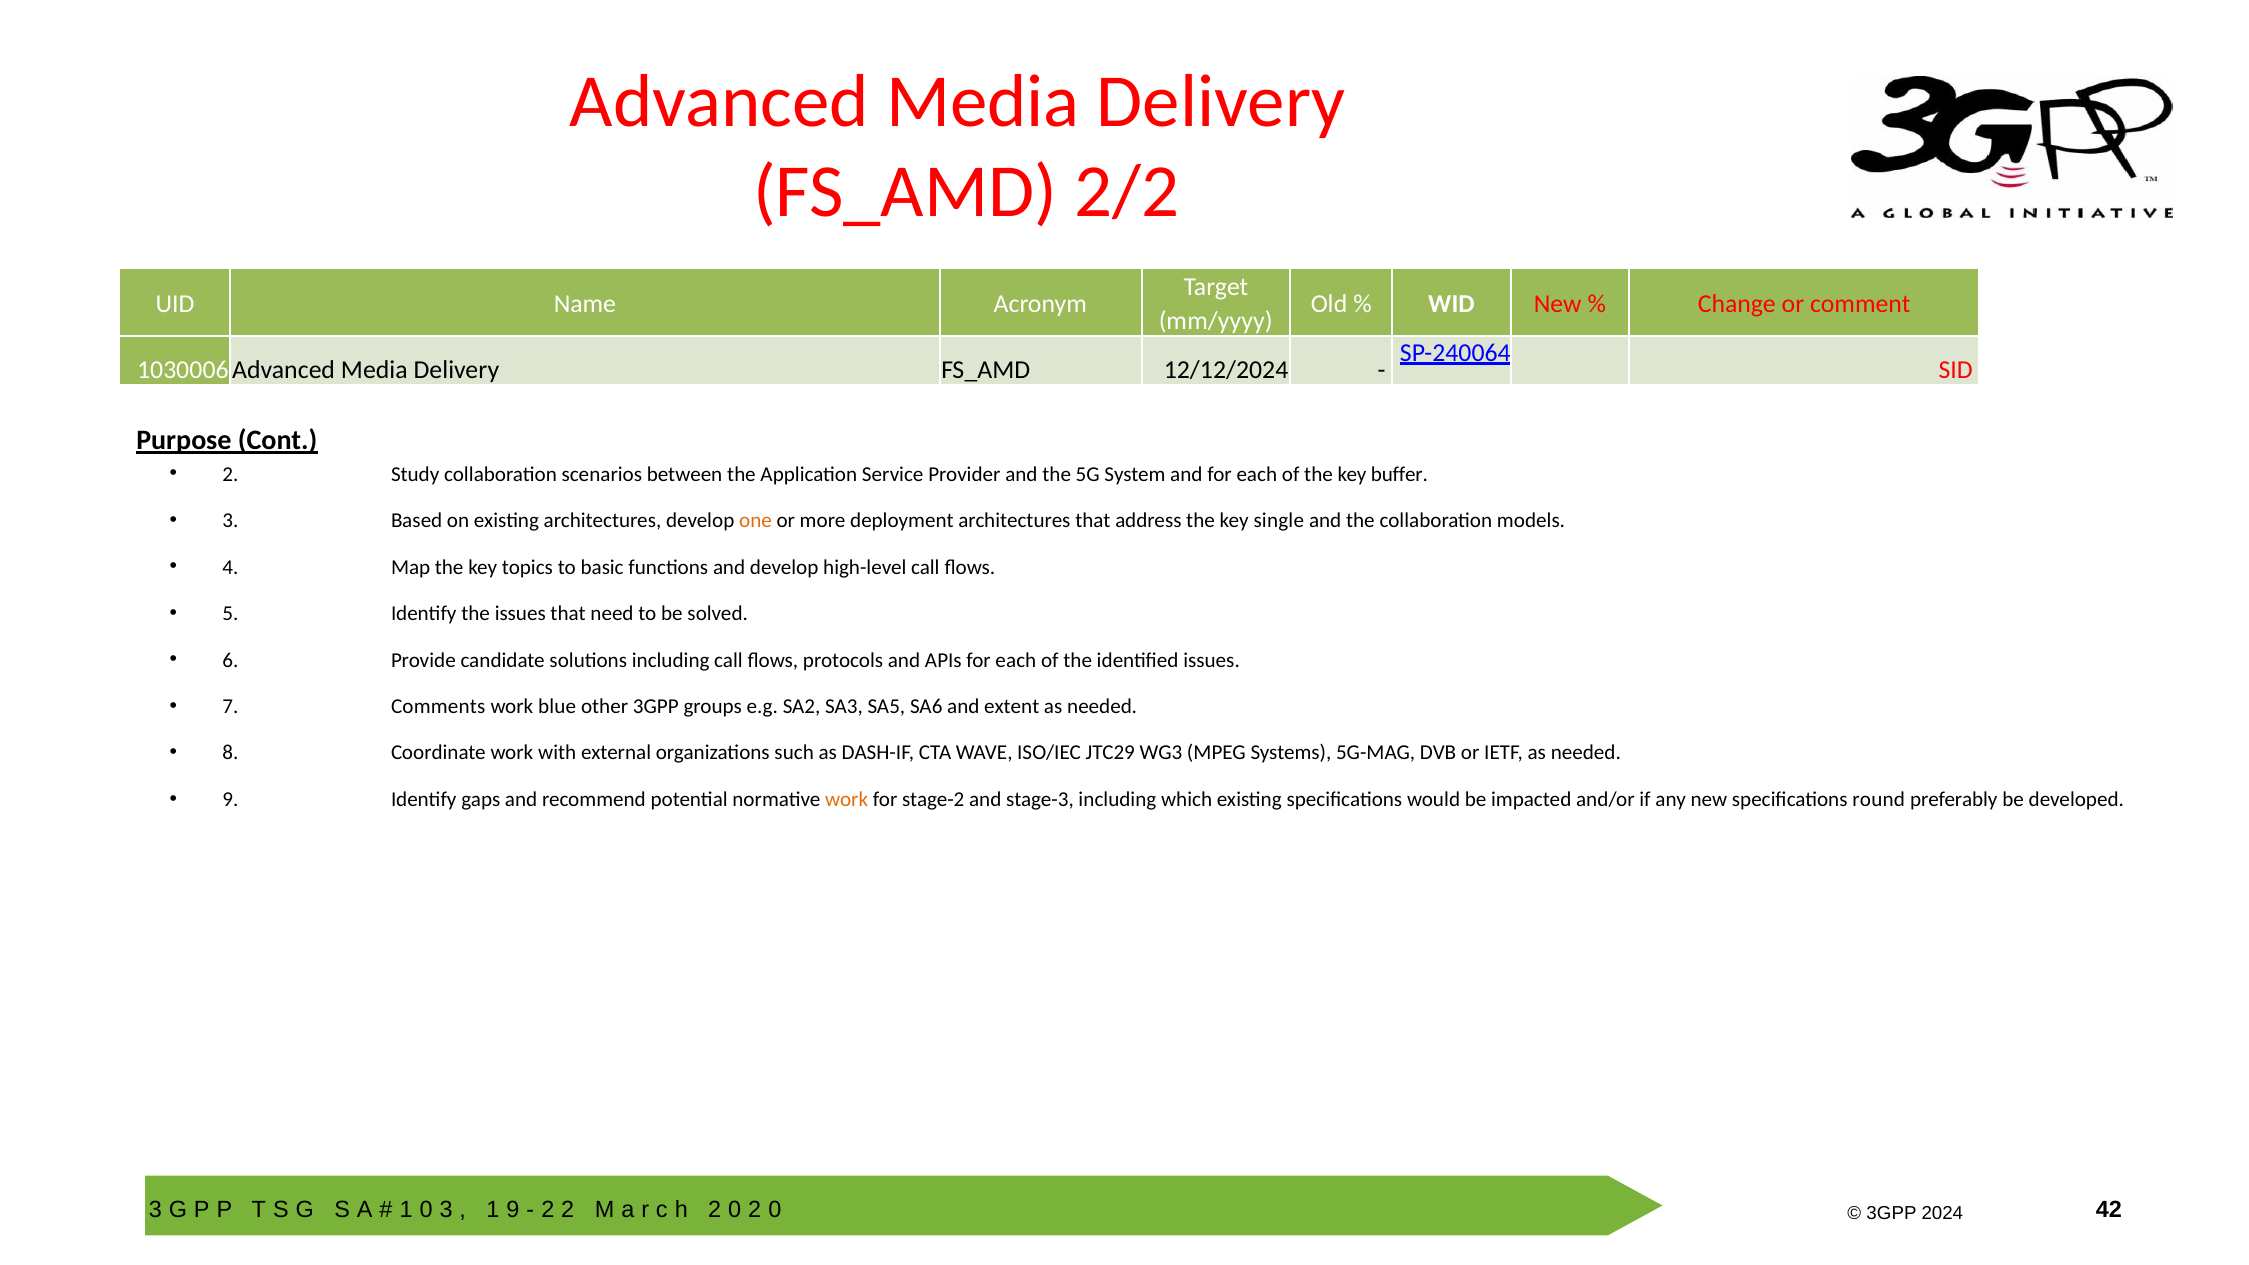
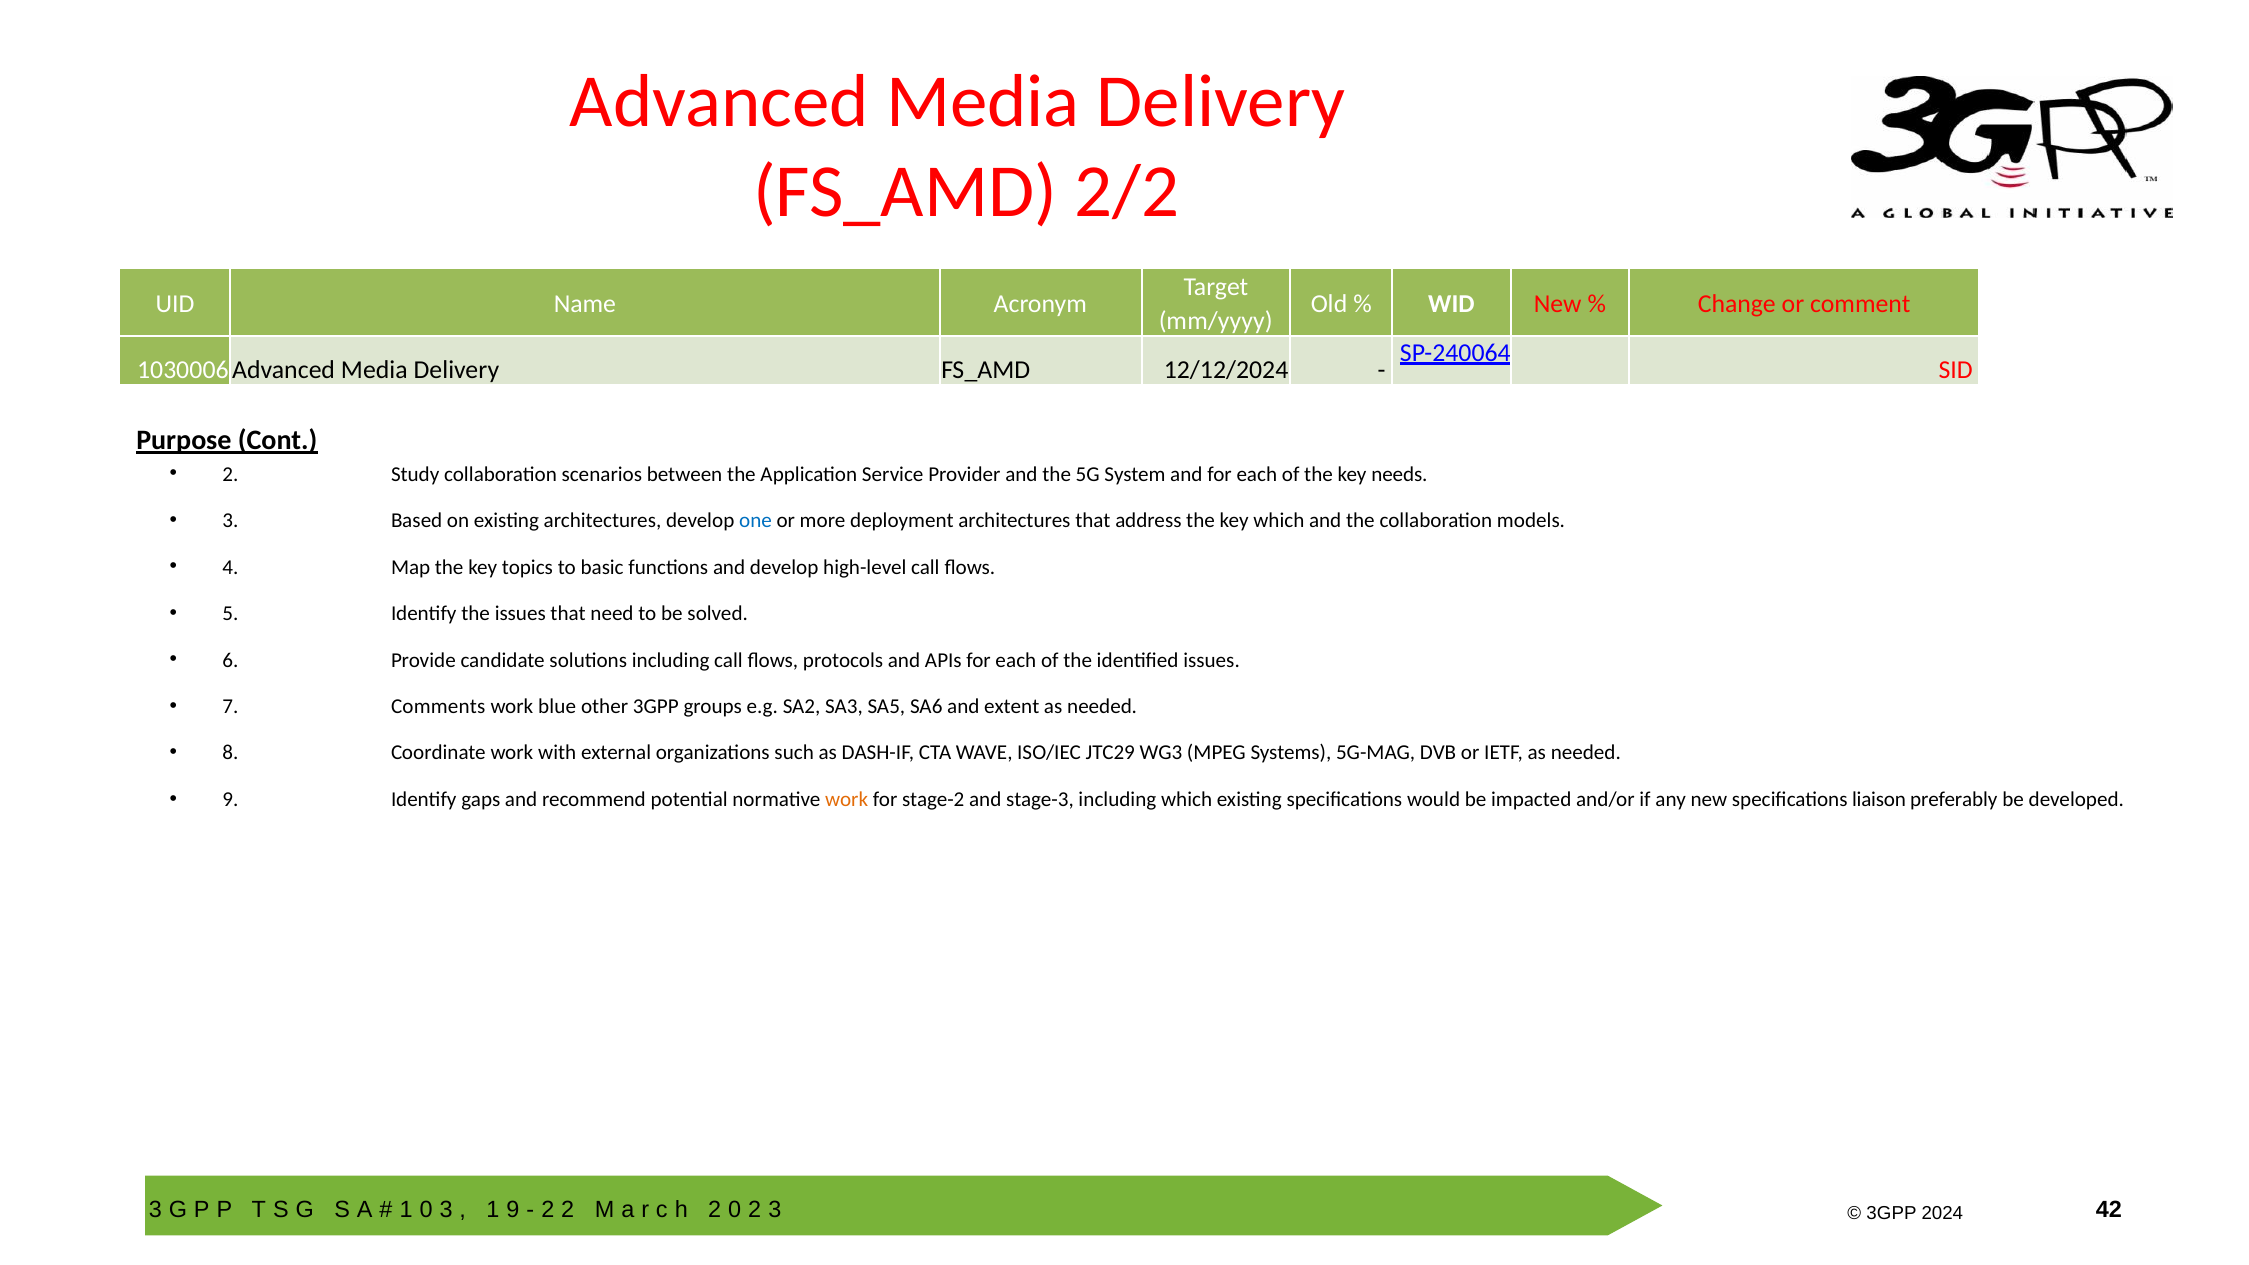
buffer: buffer -> needs
one colour: orange -> blue
key single: single -> which
round: round -> liaison
0 at (775, 1210): 0 -> 3
